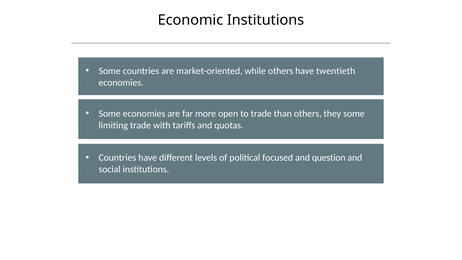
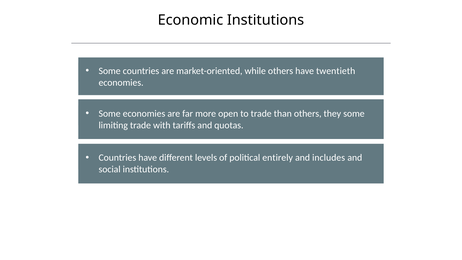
focused: focused -> entirely
question: question -> includes
